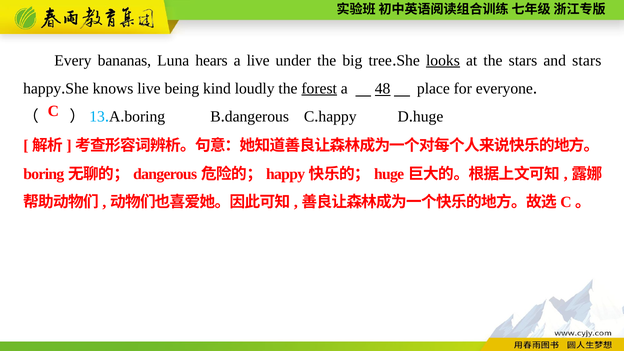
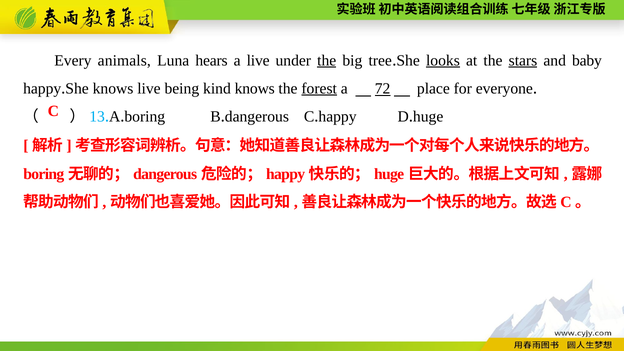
bananas: bananas -> animals
the at (327, 60) underline: none -> present
stars at (523, 60) underline: none -> present
and stars: stars -> baby
kind loudly: loudly -> knows
48: 48 -> 72
